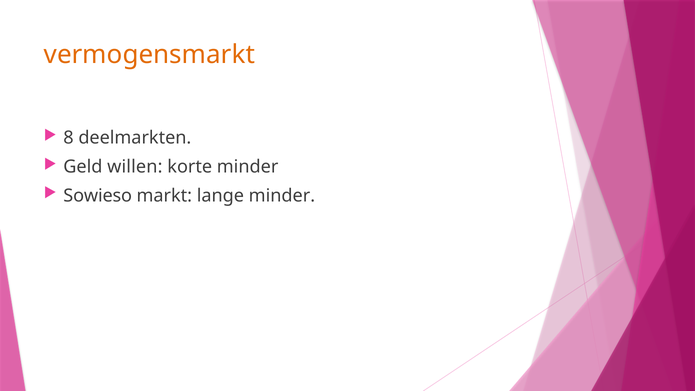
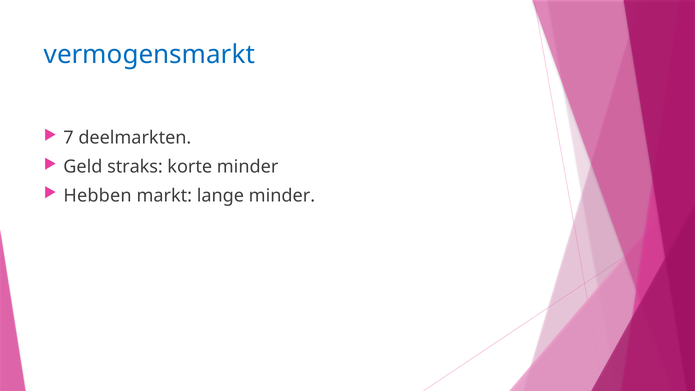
vermogensmarkt colour: orange -> blue
8: 8 -> 7
willen: willen -> straks
Sowieso: Sowieso -> Hebben
